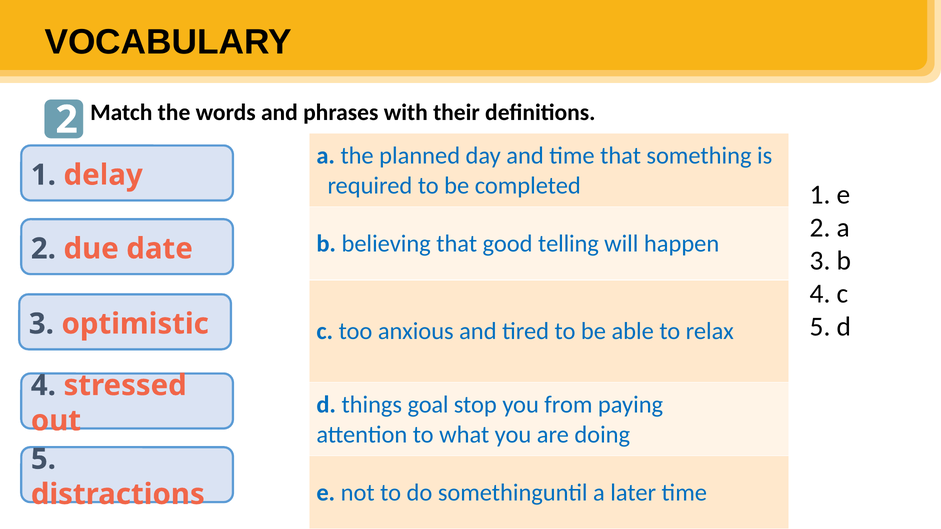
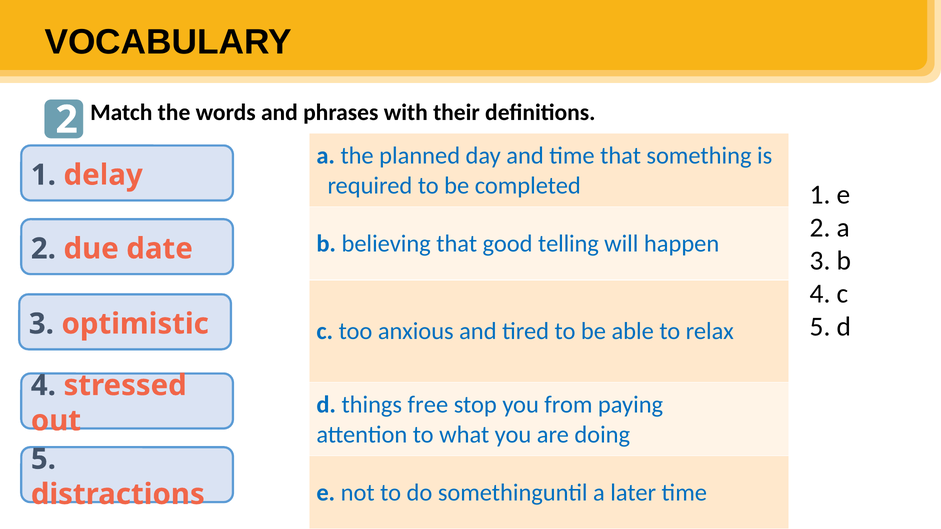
goal: goal -> free
